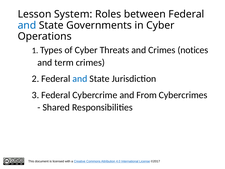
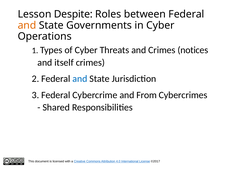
System: System -> Despite
and at (27, 25) colour: blue -> orange
term: term -> itself
